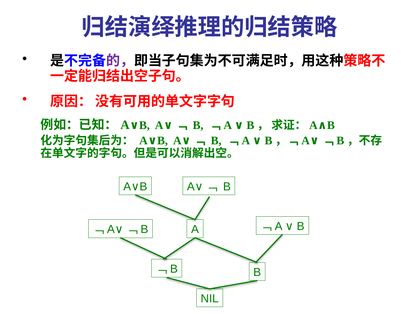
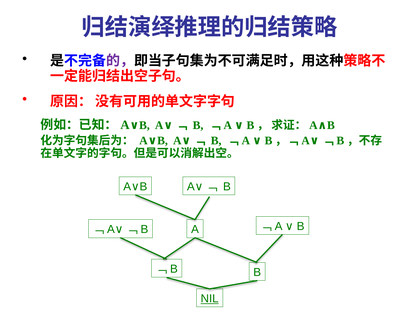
NIL underline: none -> present
